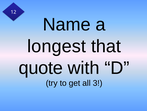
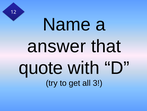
longest: longest -> answer
